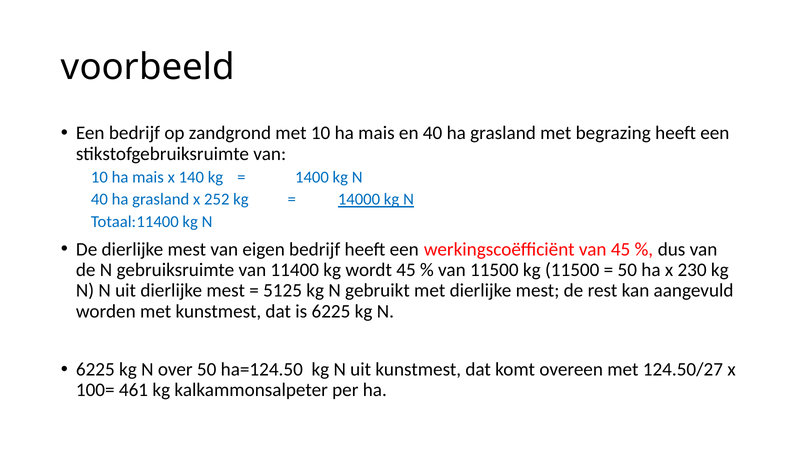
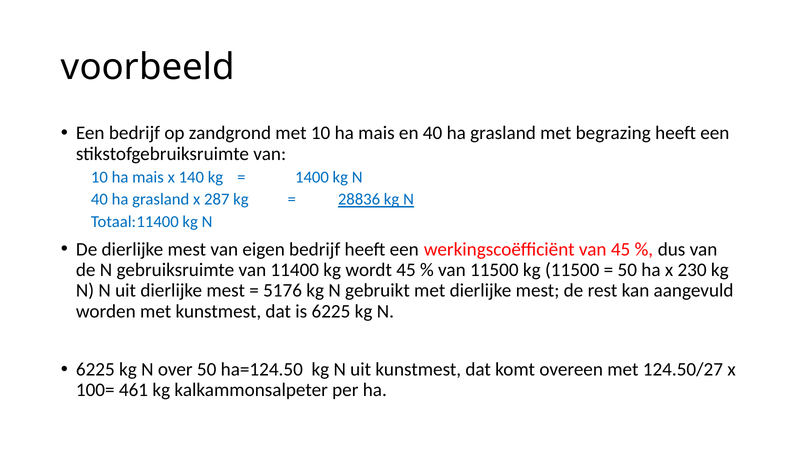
252: 252 -> 287
14000: 14000 -> 28836
5125: 5125 -> 5176
